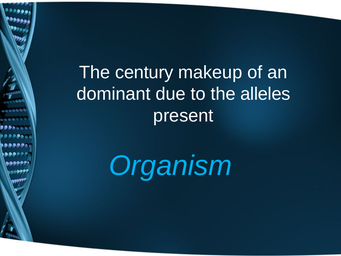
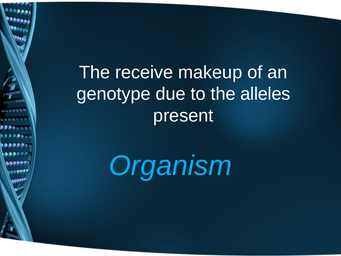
century: century -> receive
dominant: dominant -> genotype
